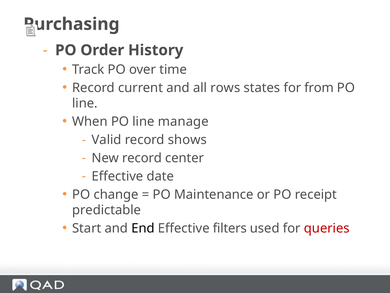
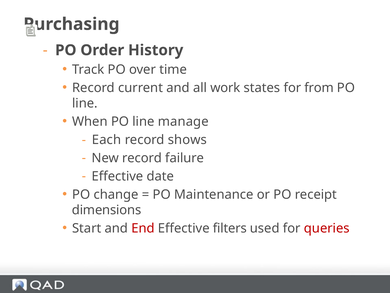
rows: rows -> work
Valid: Valid -> Each
center: center -> failure
predictable: predictable -> dimensions
End colour: black -> red
